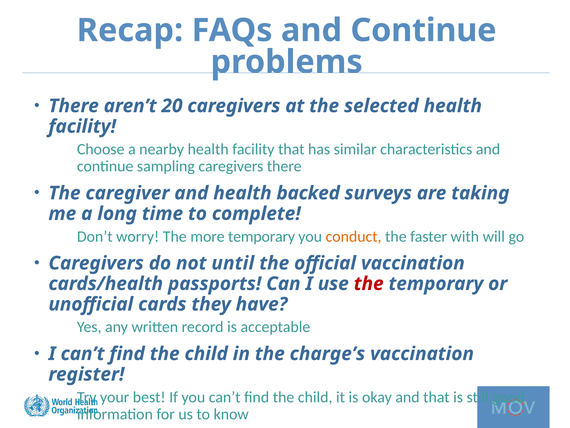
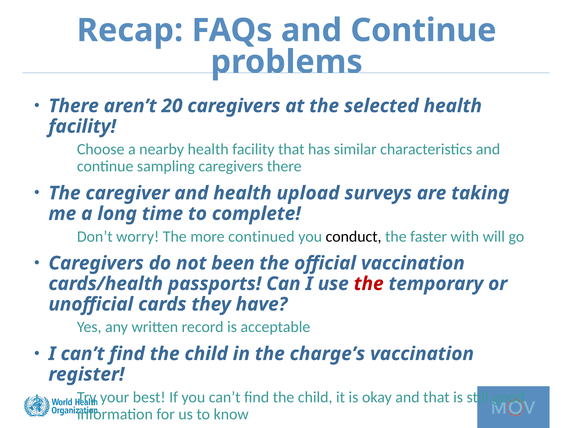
backed: backed -> upload
more temporary: temporary -> continued
conduct colour: orange -> black
until: until -> been
